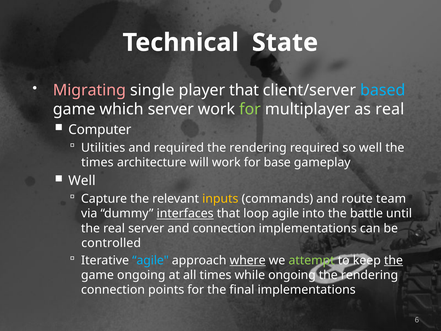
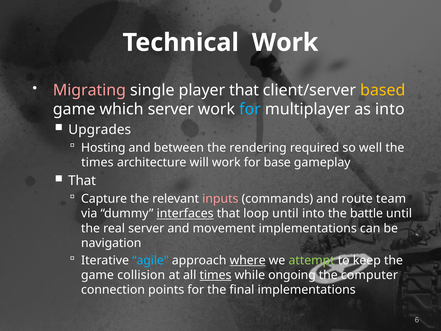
Technical State: State -> Work
based colour: light blue -> yellow
for at (250, 109) colour: light green -> light blue
as real: real -> into
Computer: Computer -> Upgrades
Utilities: Utilities -> Hosting
and required: required -> between
Well at (82, 181): Well -> That
inputs colour: yellow -> pink
loop agile: agile -> until
and connection: connection -> movement
controlled: controlled -> navigation
the at (393, 260) underline: present -> none
game ongoing: ongoing -> collision
times at (215, 275) underline: none -> present
rendering at (370, 275): rendering -> computer
